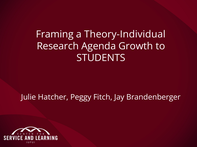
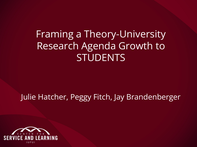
Theory-Individual: Theory-Individual -> Theory-University
